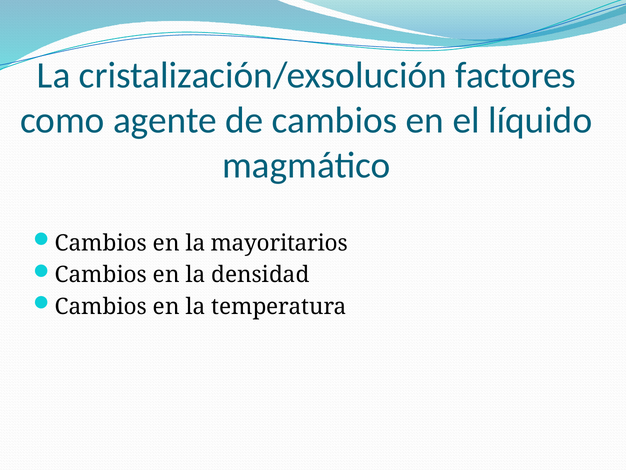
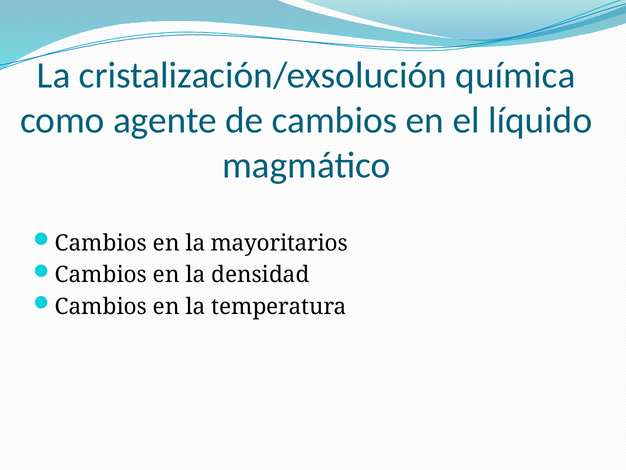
factores: factores -> química
